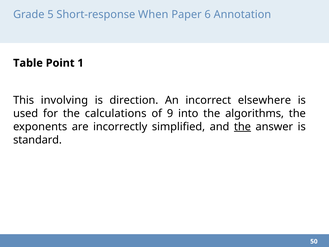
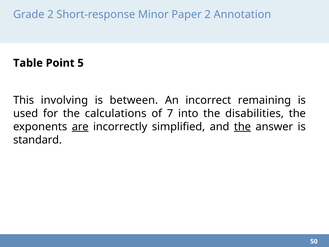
Grade 5: 5 -> 2
When: When -> Minor
Paper 6: 6 -> 2
1: 1 -> 5
direction: direction -> between
elsewhere: elsewhere -> remaining
9: 9 -> 7
algorithms: algorithms -> disabilities
are underline: none -> present
